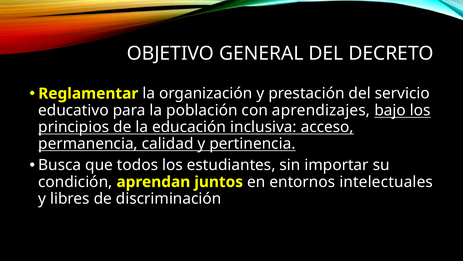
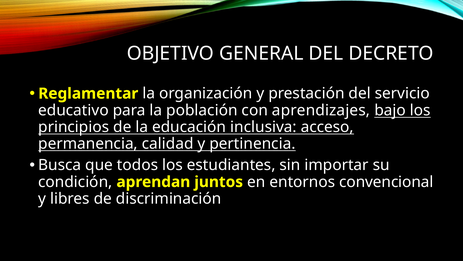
intelectuales: intelectuales -> convencional
